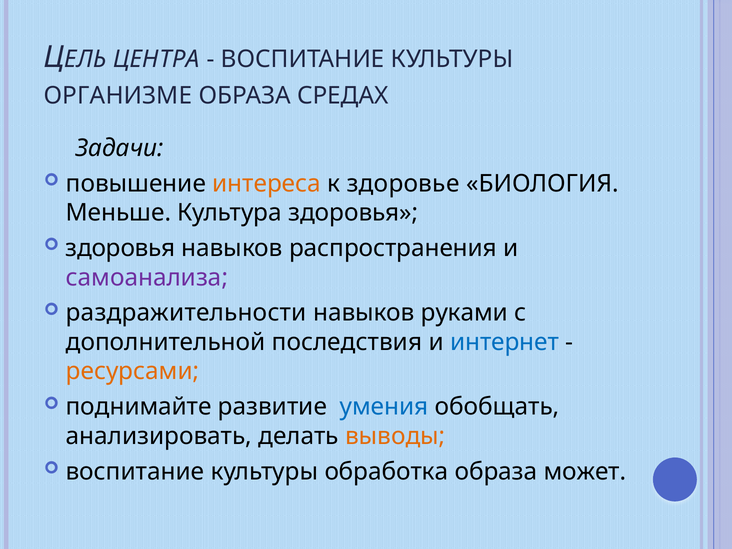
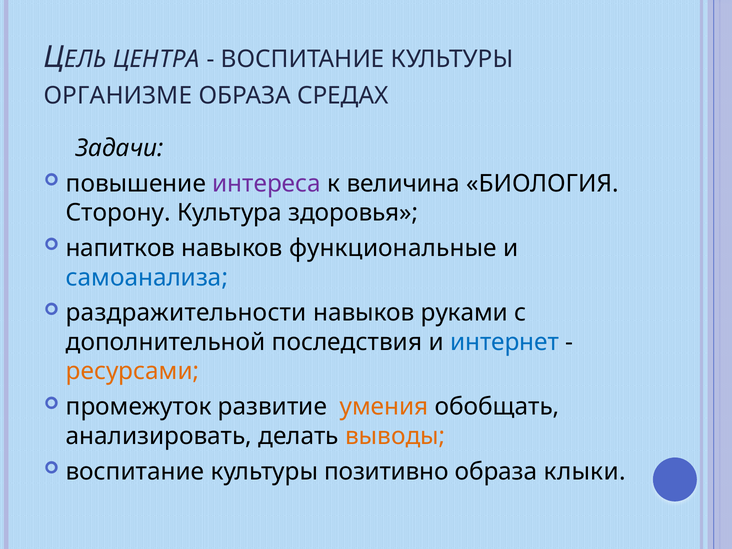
интереса colour: orange -> purple
здоровье: здоровье -> величина
Меньше: Меньше -> Сторону
здоровья at (120, 248): здоровья -> напитков
распространения: распространения -> функциональные
самоанализа colour: purple -> blue
поднимайте: поднимайте -> промежуток
умения colour: blue -> orange
обработка: обработка -> позитивно
может: может -> клыки
